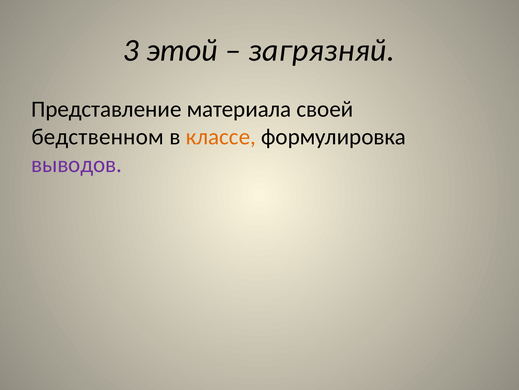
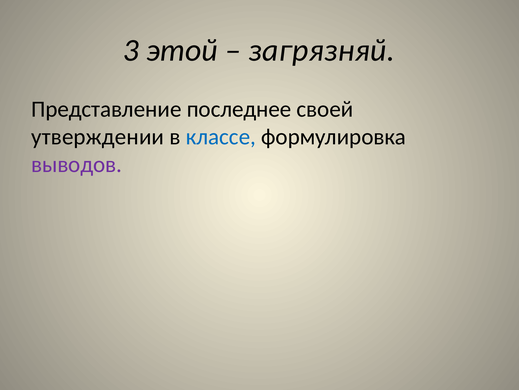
материала: материала -> последнее
бедственном: бедственном -> утверждении
классе colour: orange -> blue
